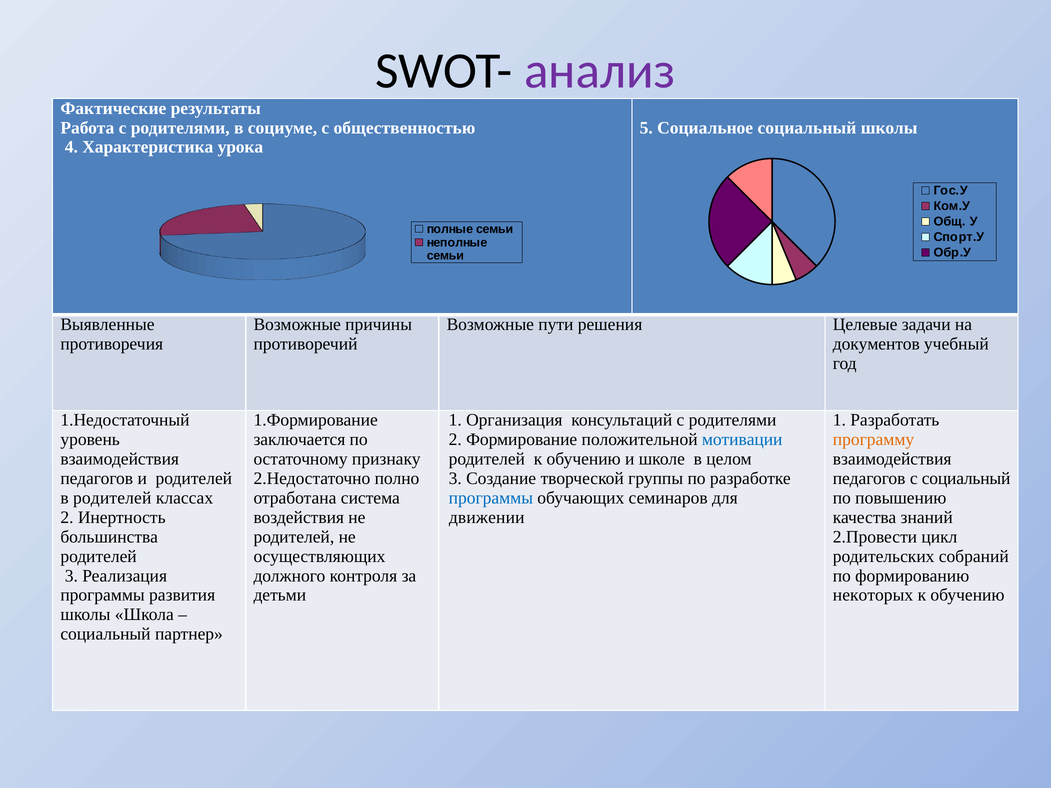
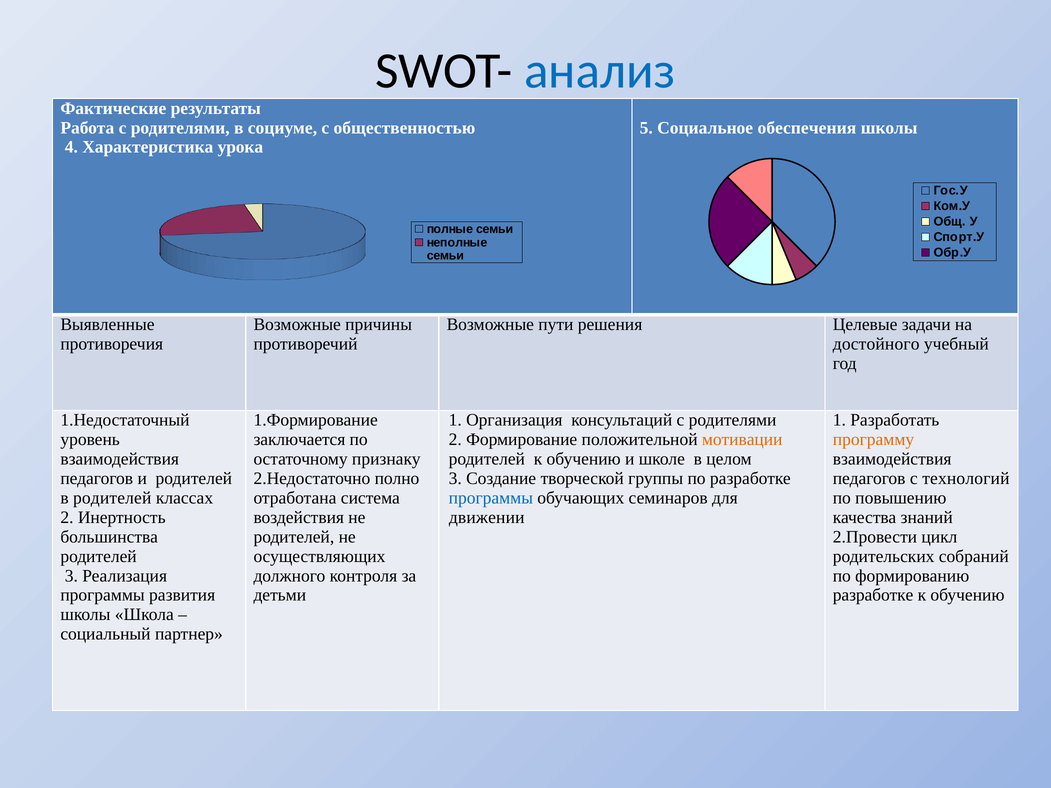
анализ colour: purple -> blue
Социальное социальный: социальный -> обеспечения
документов: документов -> достойного
мотивации colour: blue -> orange
с социальный: социальный -> технологий
некоторых at (873, 595): некоторых -> разработке
